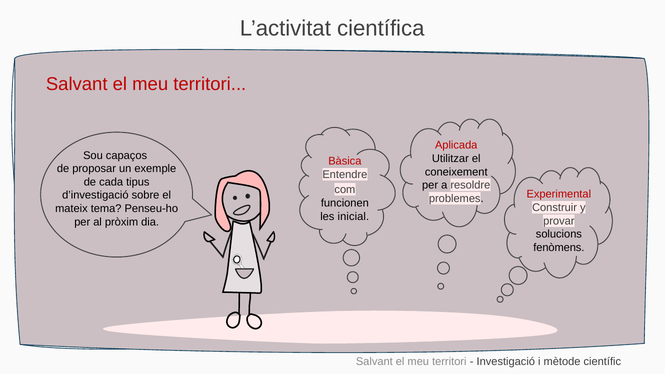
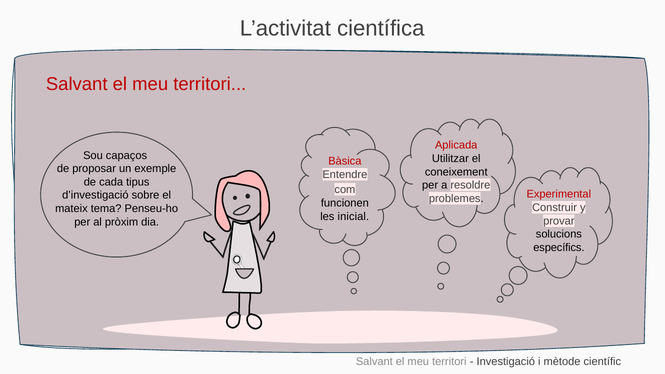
fenòmens: fenòmens -> específics
